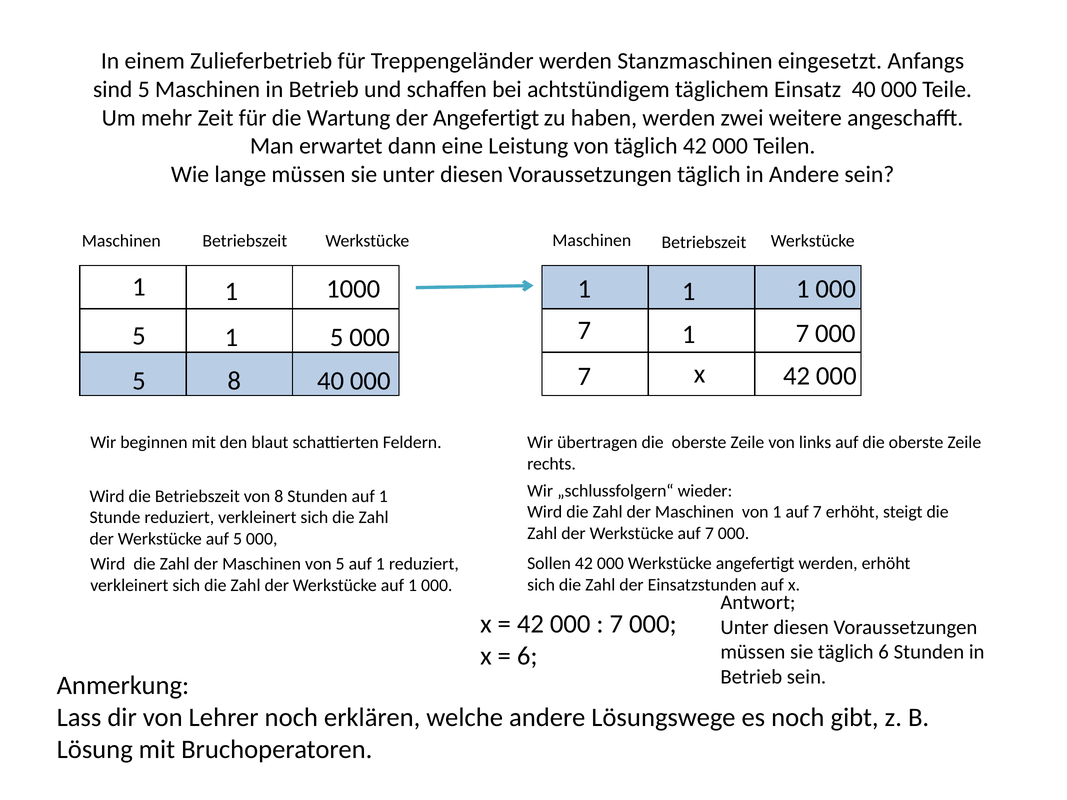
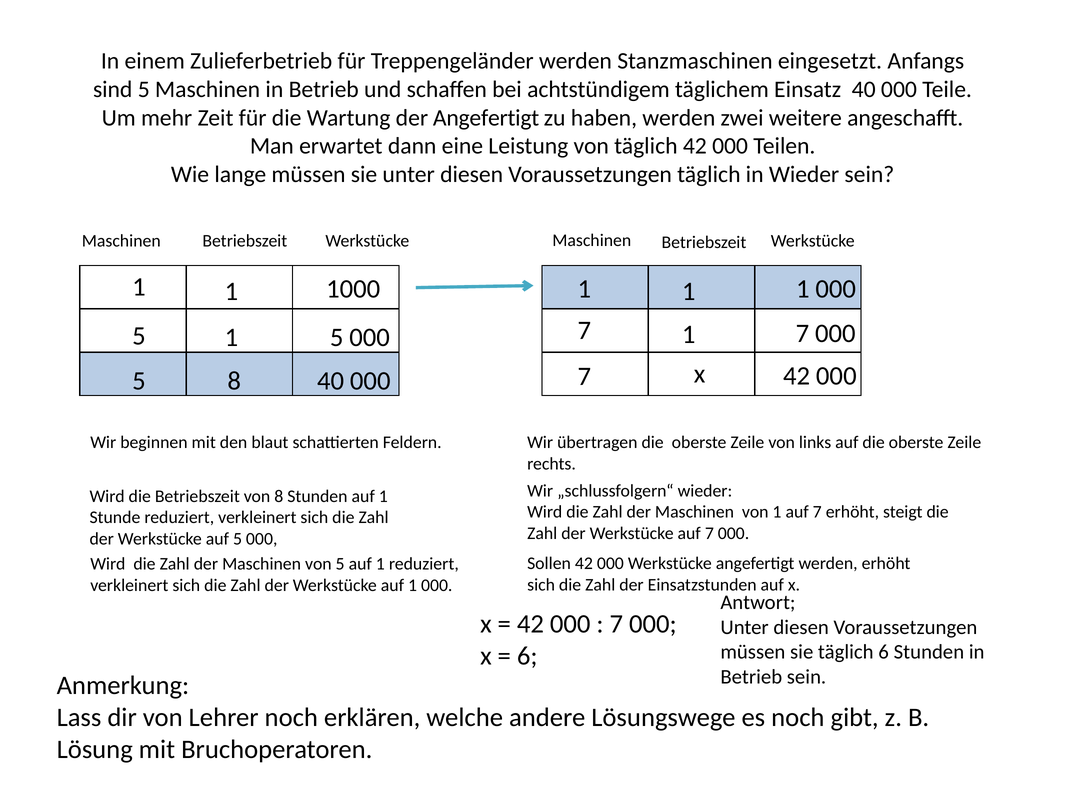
in Andere: Andere -> Wieder
